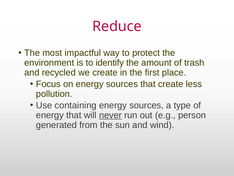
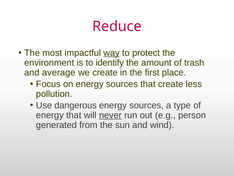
way underline: none -> present
recycled: recycled -> average
containing: containing -> dangerous
